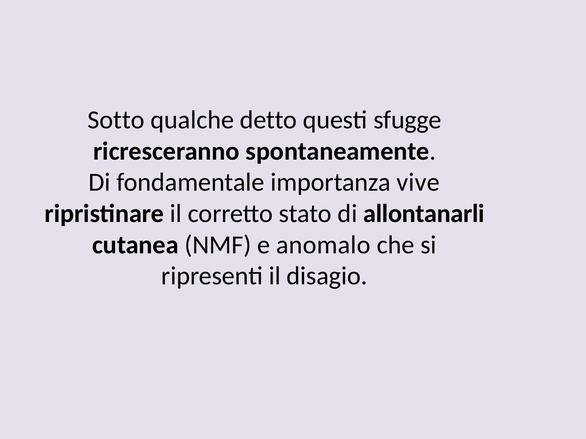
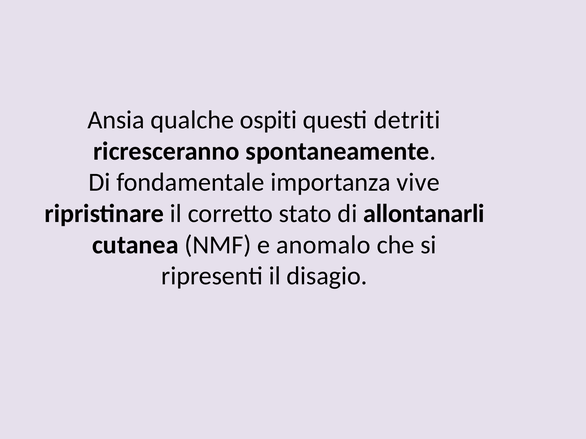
Sotto: Sotto -> Ansia
detto: detto -> ospiti
sfugge: sfugge -> detriti
